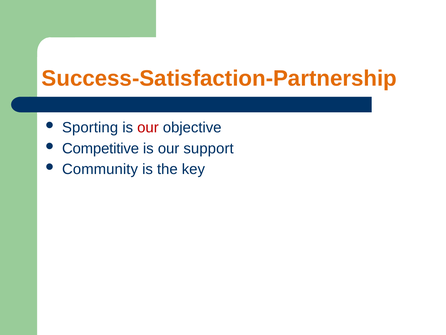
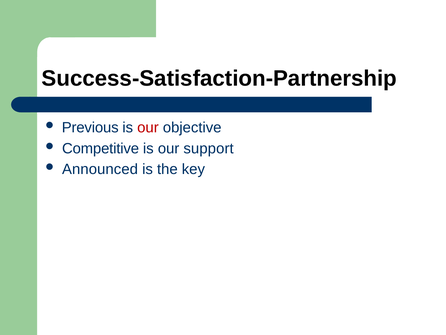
Success-Satisfaction-Partnership colour: orange -> black
Sporting: Sporting -> Previous
Community: Community -> Announced
